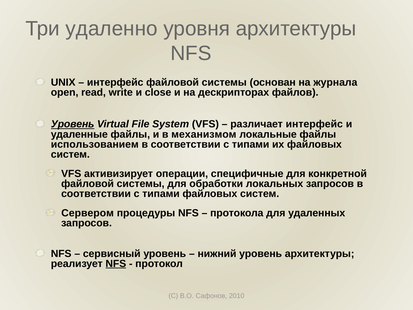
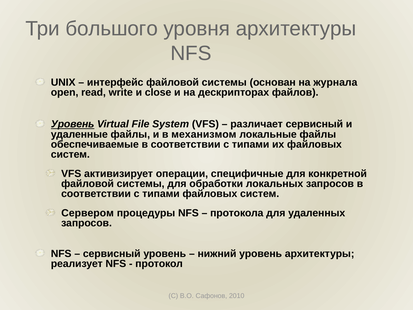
удаленно: удаленно -> большого
различает интерфейс: интерфейс -> сервисный
использованием: использованием -> обеспечиваемые
NFS at (116, 263) underline: present -> none
